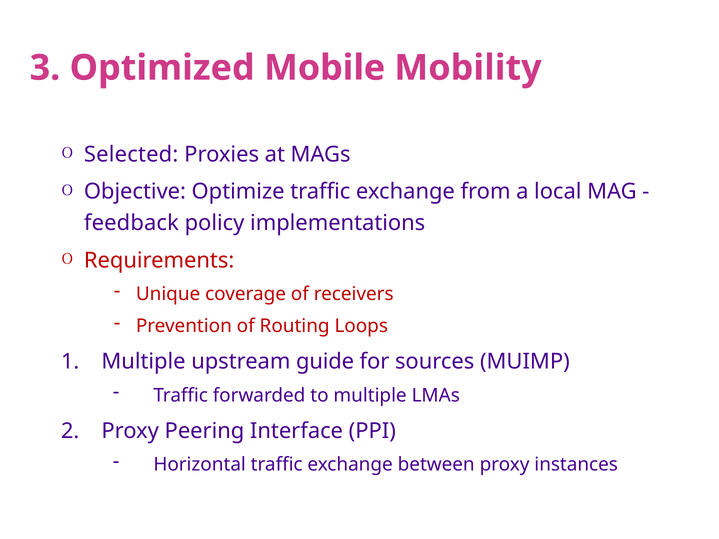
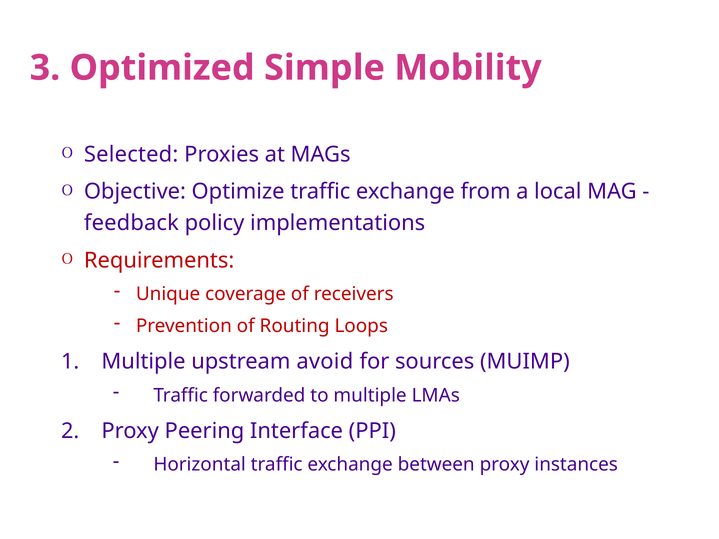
Mobile: Mobile -> Simple
guide: guide -> avoid
